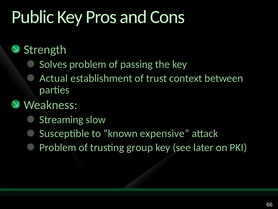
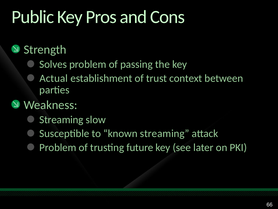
known expensive: expensive -> streaming
group: group -> future
